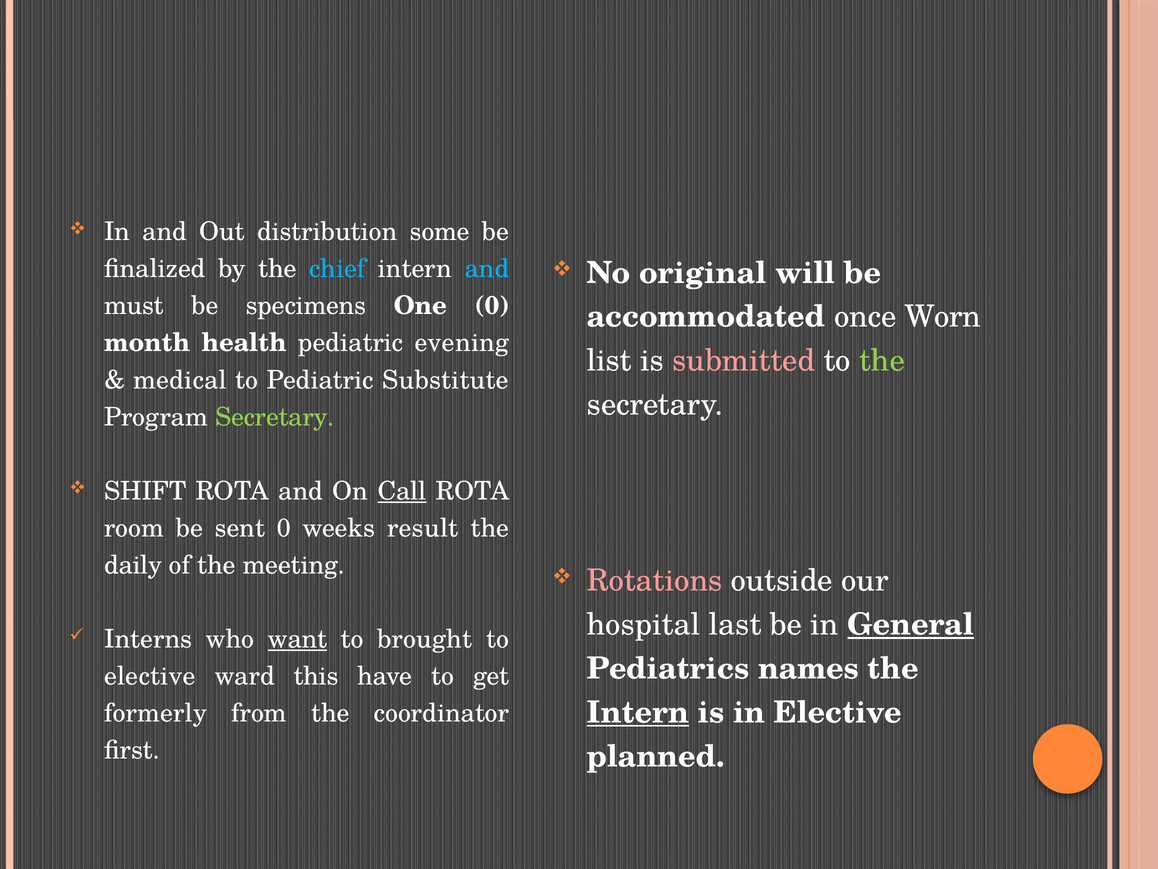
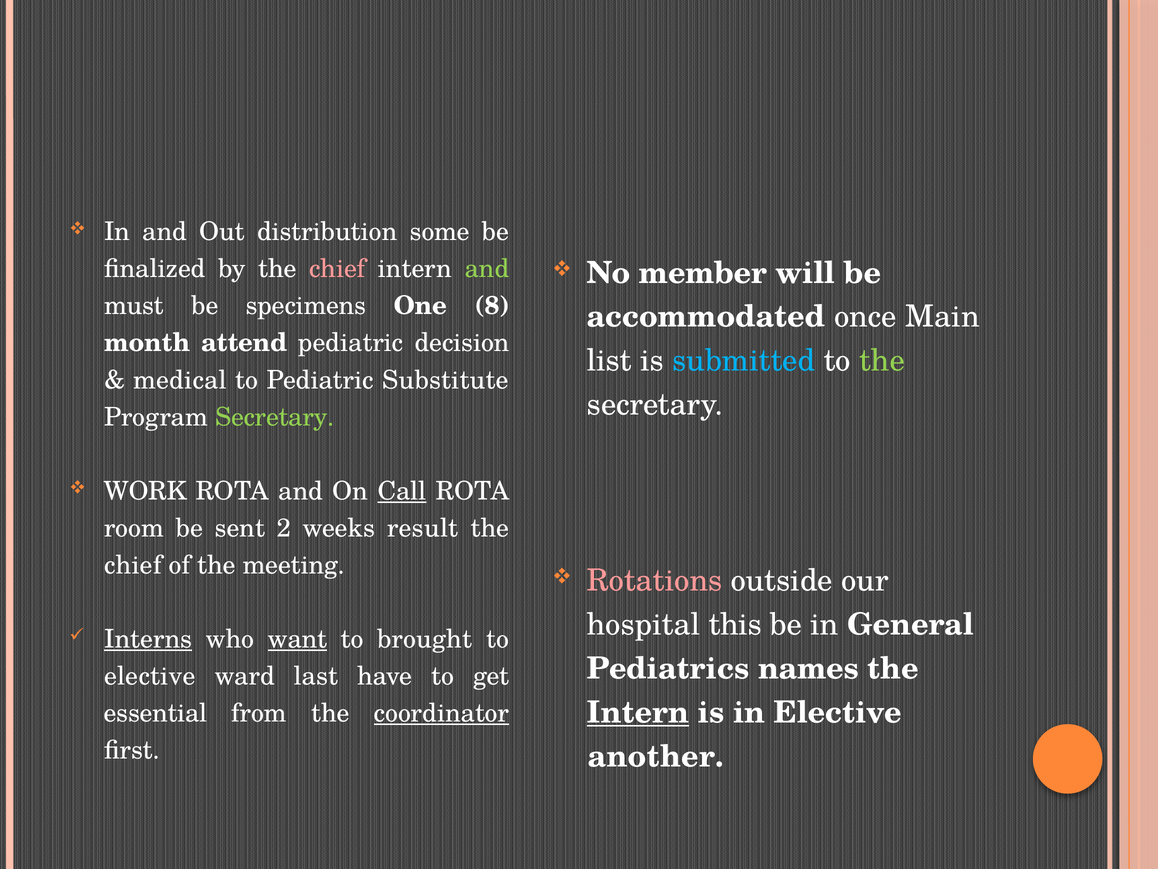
chief at (337, 269) colour: light blue -> pink
and at (487, 269) colour: light blue -> light green
original: original -> member
One 0: 0 -> 8
Worn: Worn -> Main
health: health -> attend
evening: evening -> decision
submitted colour: pink -> light blue
SHIFT: SHIFT -> WORK
sent 0: 0 -> 2
daily at (133, 565): daily -> chief
last: last -> this
General underline: present -> none
Interns underline: none -> present
this: this -> last
formerly: formerly -> essential
coordinator underline: none -> present
planned: planned -> another
